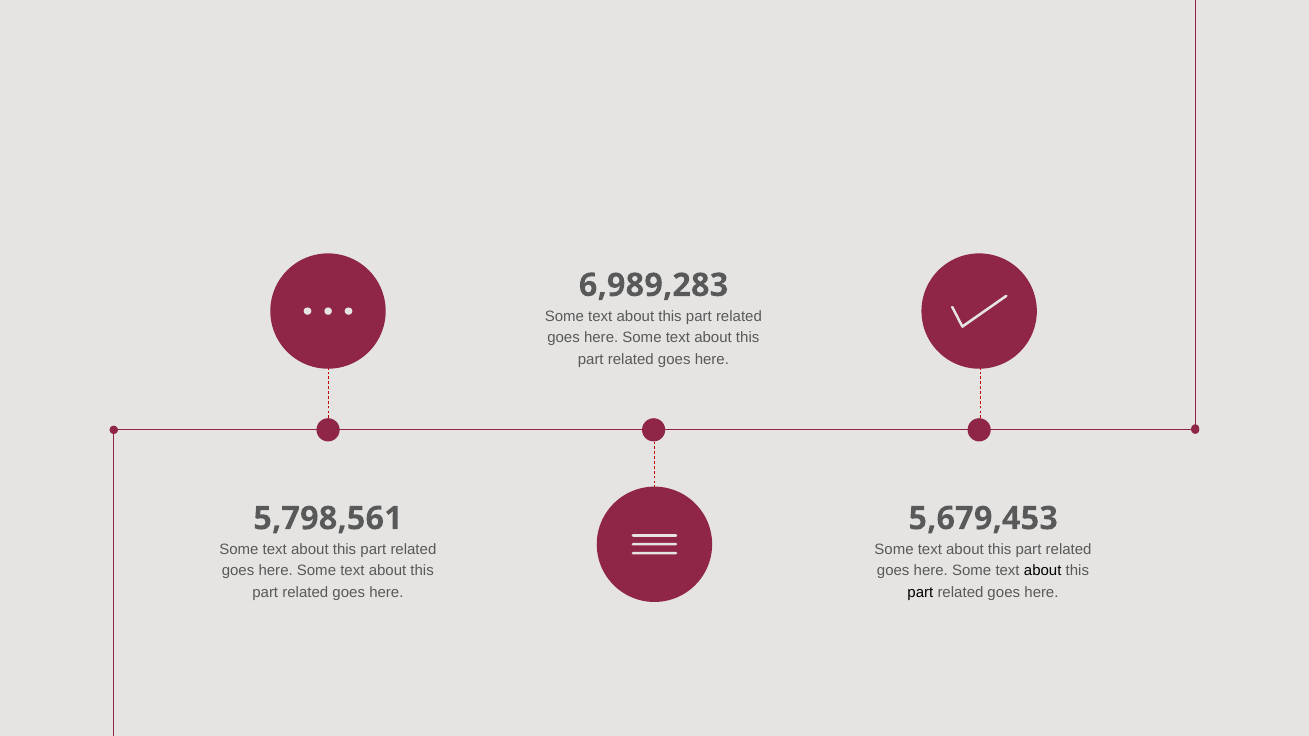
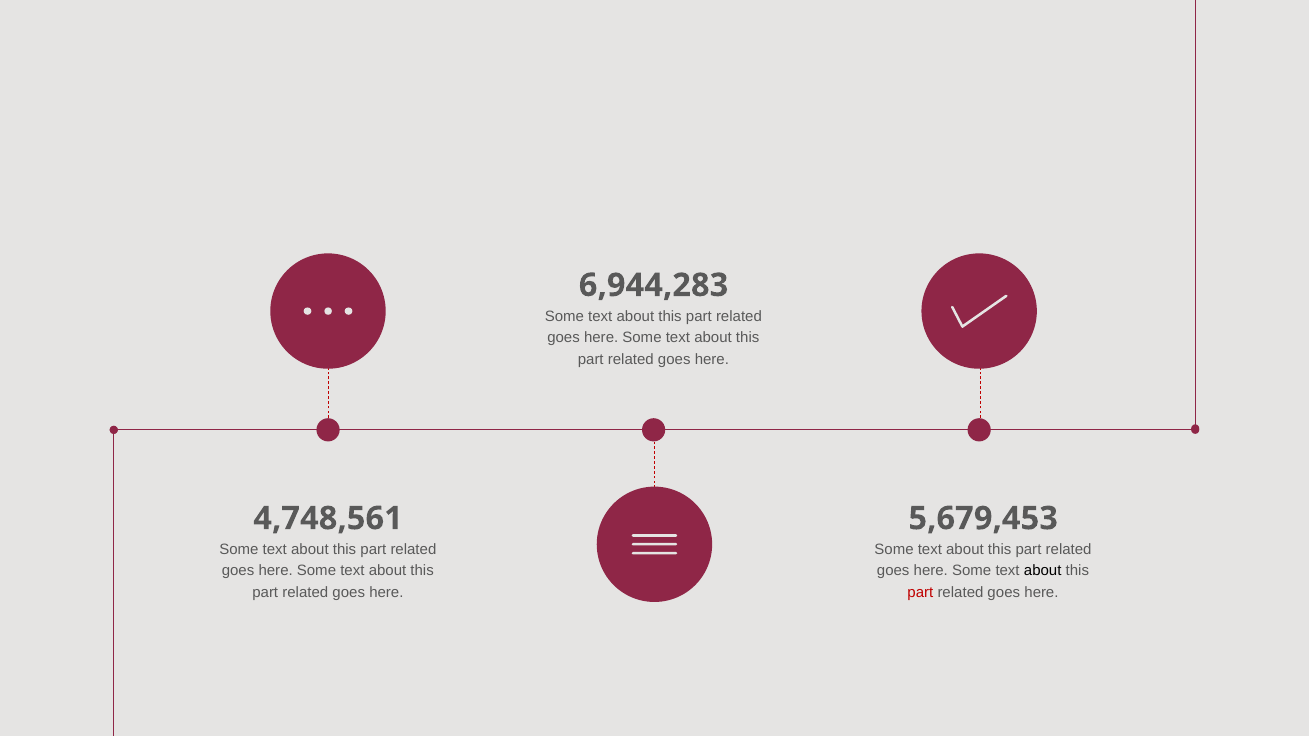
6,989,283: 6,989,283 -> 6,944,283
5,798,561: 5,798,561 -> 4,748,561
part at (920, 593) colour: black -> red
